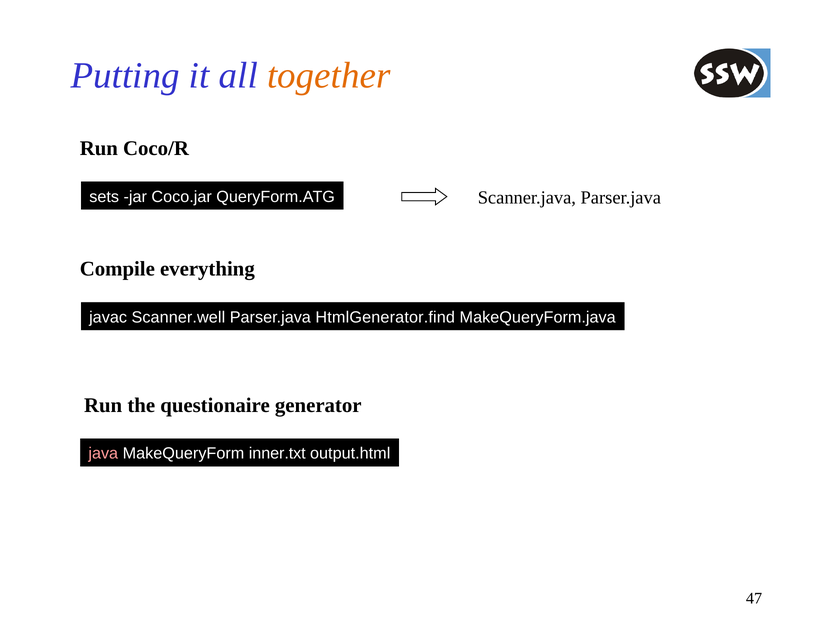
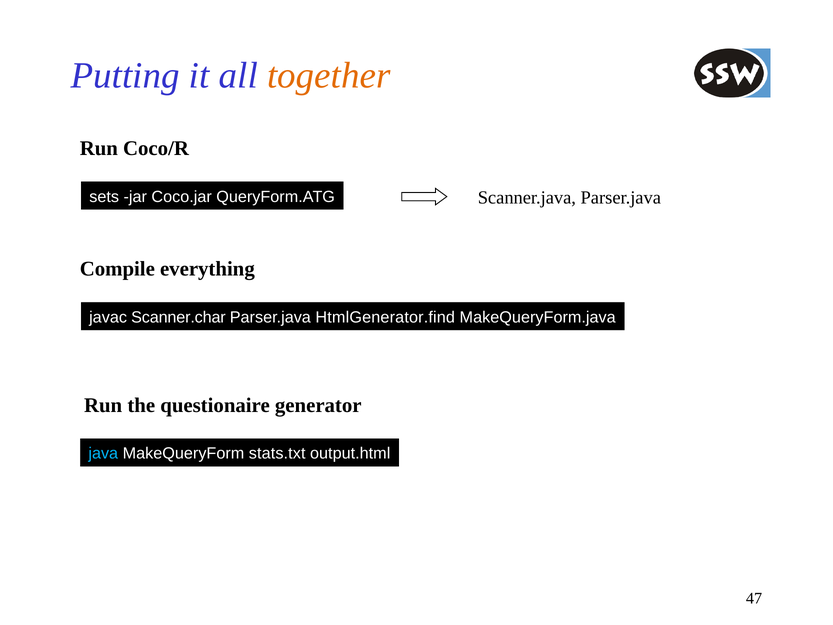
Scanner.well: Scanner.well -> Scanner.char
java colour: pink -> light blue
inner.txt: inner.txt -> stats.txt
